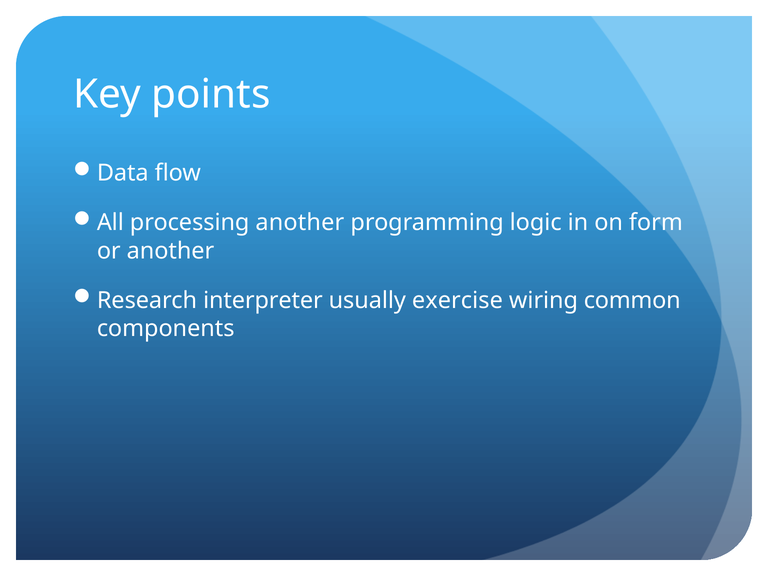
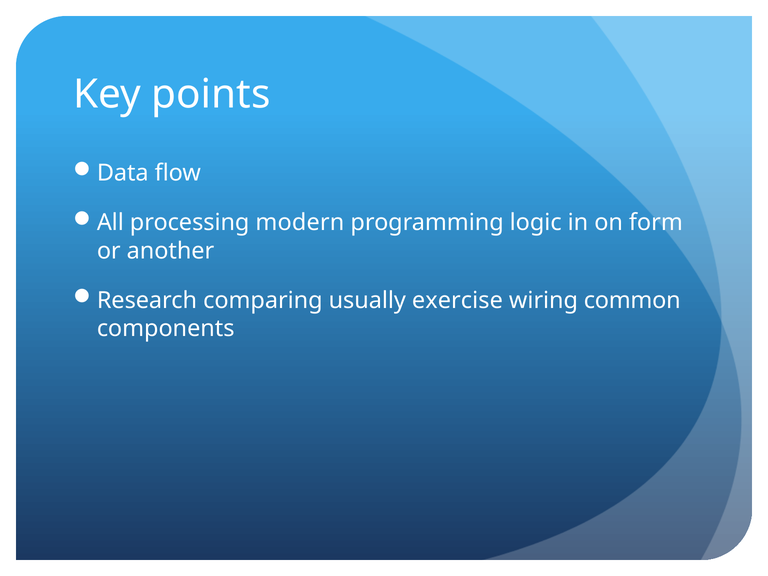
processing another: another -> modern
interpreter: interpreter -> comparing
